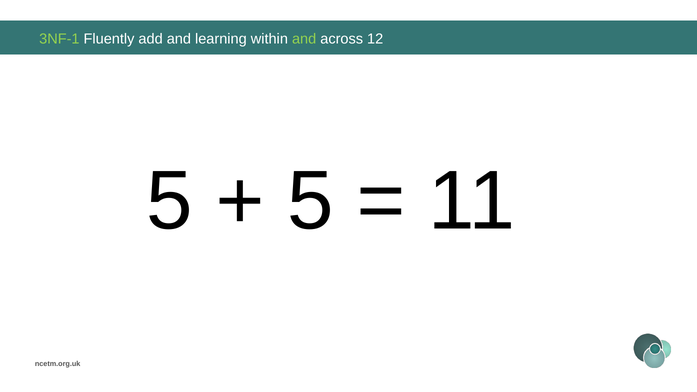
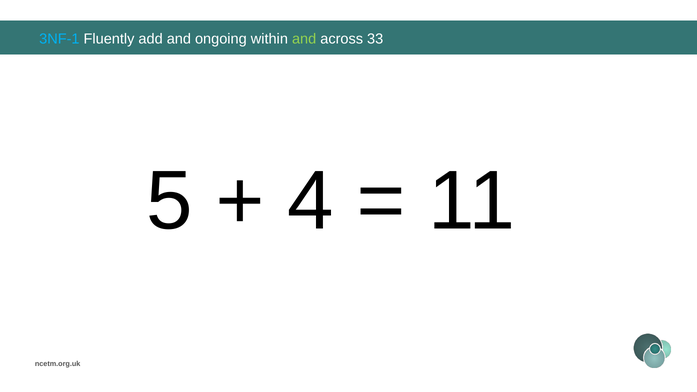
3NF-1 colour: light green -> light blue
learning: learning -> ongoing
12: 12 -> 33
5 at (311, 201): 5 -> 4
